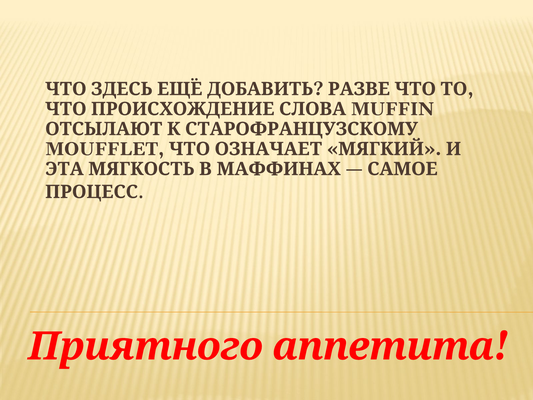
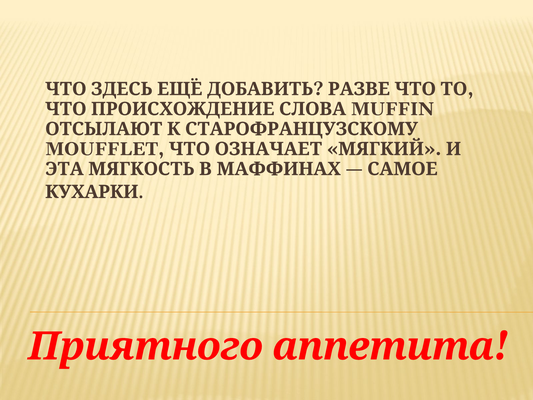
ПРОЦЕСС: ПРОЦЕСС -> КУХАРКИ
